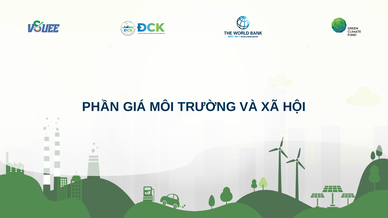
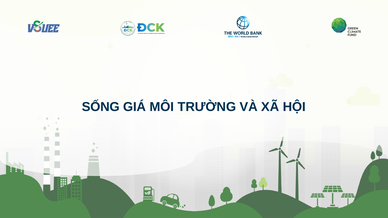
PHẦN: PHẦN -> SỐNG
